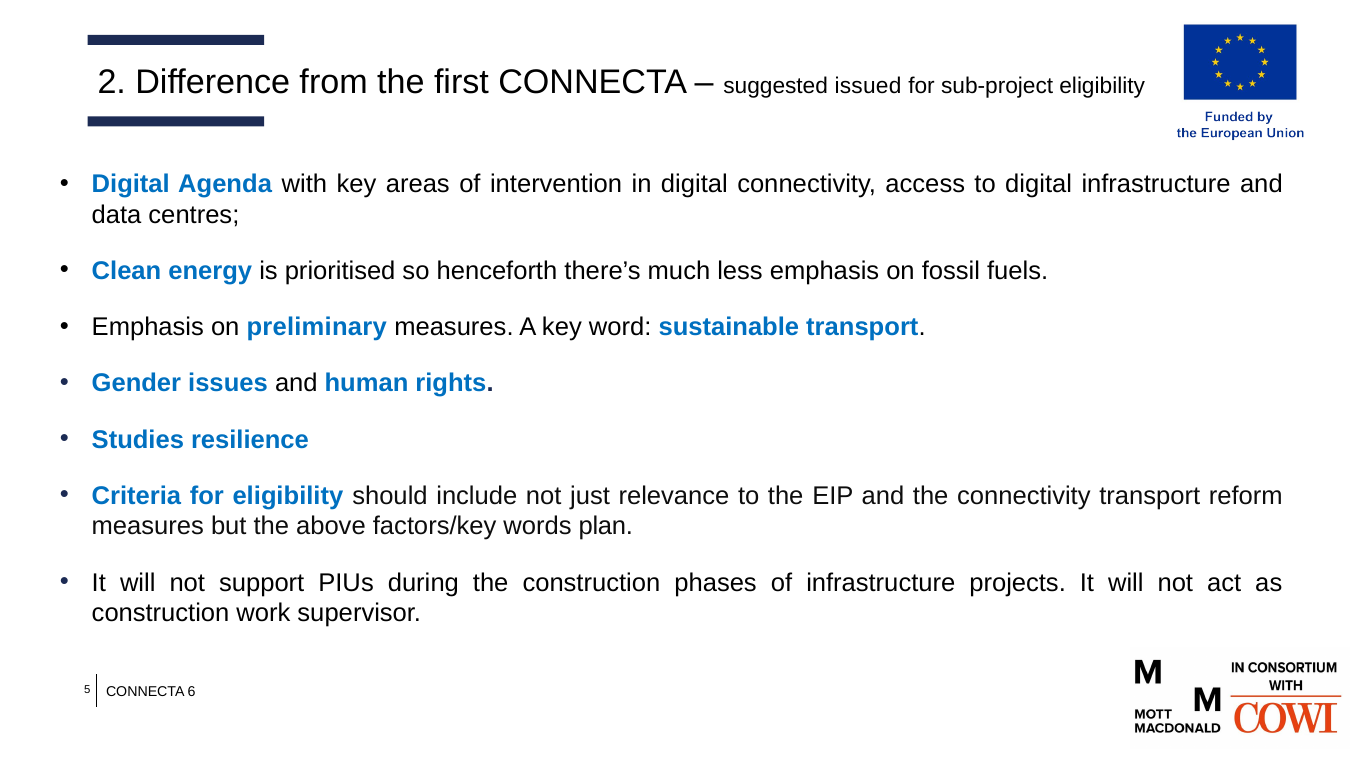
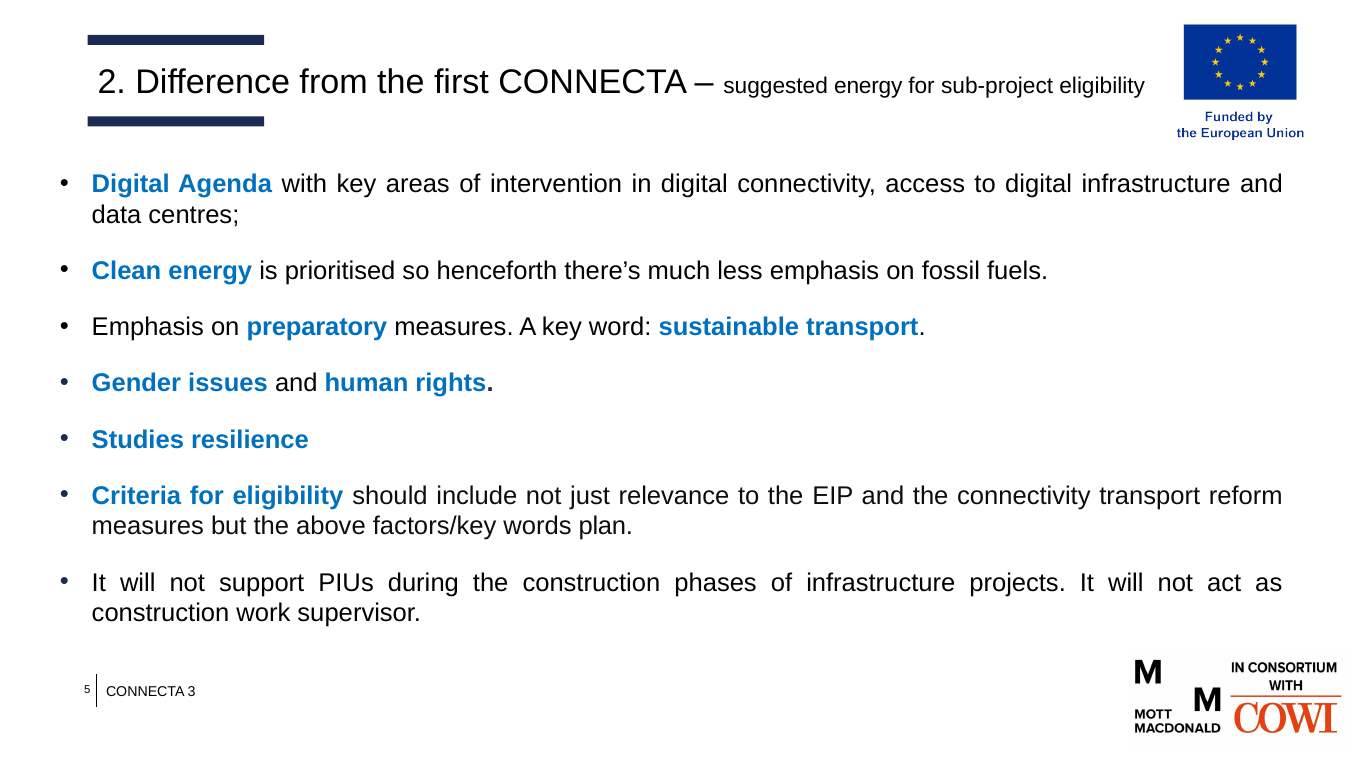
suggested issued: issued -> energy
preliminary: preliminary -> preparatory
6: 6 -> 3
